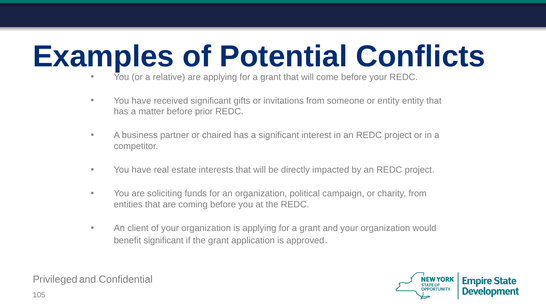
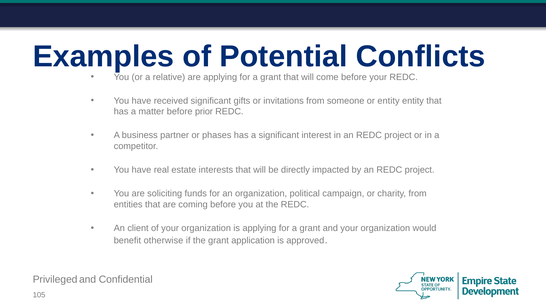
chaired: chaired -> phases
benefit significant: significant -> otherwise
